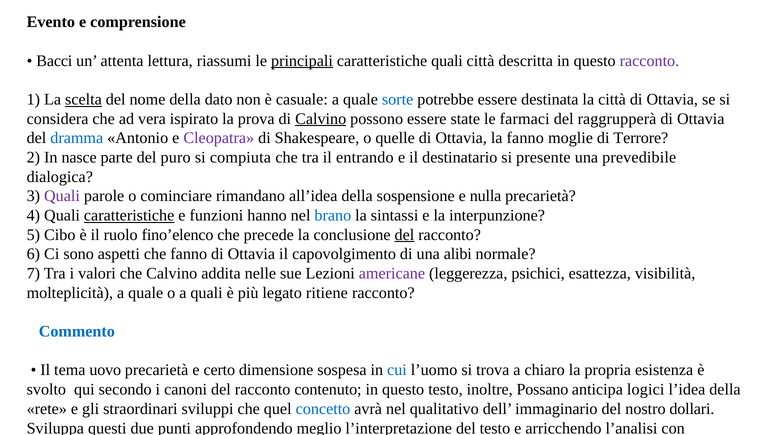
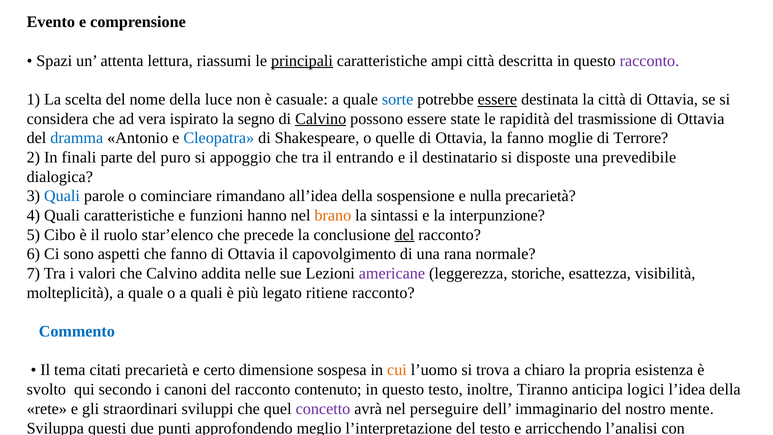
Bacci: Bacci -> Spazi
caratteristiche quali: quali -> ampi
scelta underline: present -> none
dato: dato -> luce
essere at (497, 99) underline: none -> present
prova: prova -> segno
farmaci: farmaci -> rapidità
raggrupperà: raggrupperà -> trasmissione
Cleopatra colour: purple -> blue
nasce: nasce -> finali
compiuta: compiuta -> appoggio
presente: presente -> disposte
Quali at (62, 196) colour: purple -> blue
caratteristiche at (129, 215) underline: present -> none
brano colour: blue -> orange
fino’elenco: fino’elenco -> star’elenco
alibi: alibi -> rana
psichici: psichici -> storiche
uovo: uovo -> citati
cui colour: blue -> orange
Possano: Possano -> Tiranno
concetto colour: blue -> purple
qualitativo: qualitativo -> perseguire
dollari: dollari -> mente
